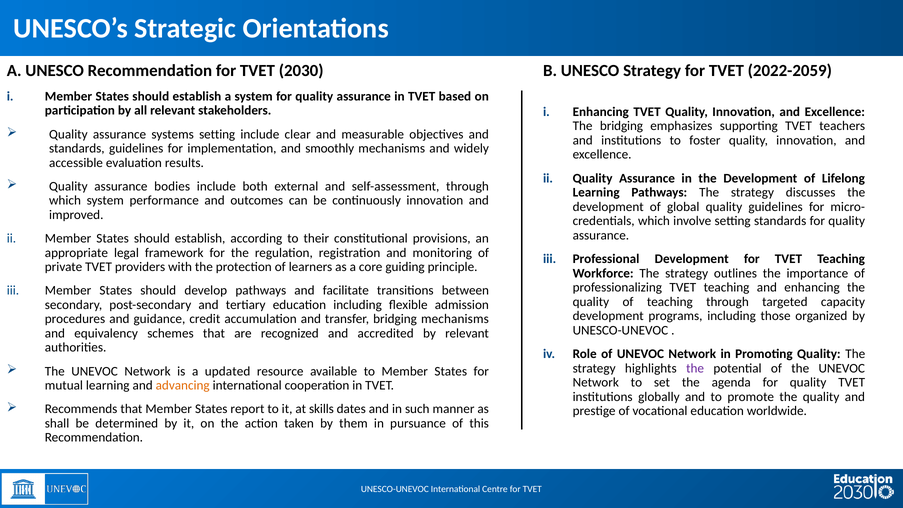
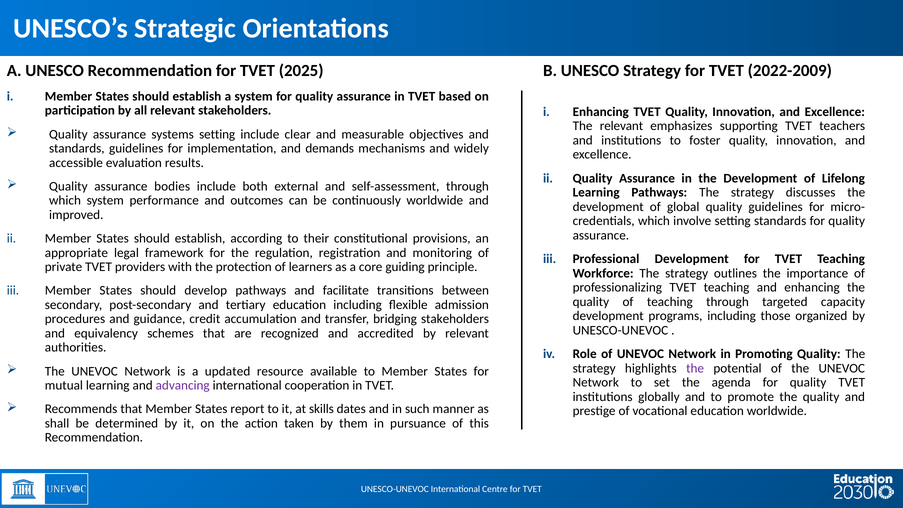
2022-2059: 2022-2059 -> 2022-2009
2030: 2030 -> 2025
The bridging: bridging -> relevant
smoothly: smoothly -> demands
continuously innovation: innovation -> worldwide
bridging mechanisms: mechanisms -> stakeholders
advancing colour: orange -> purple
